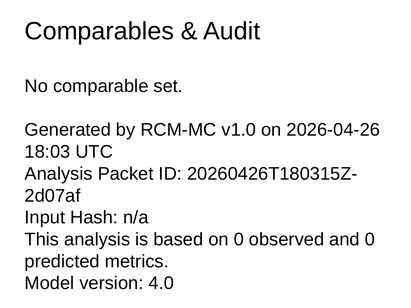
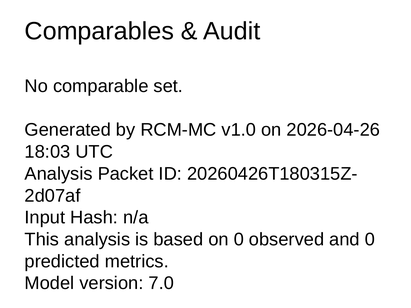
4.0: 4.0 -> 7.0
